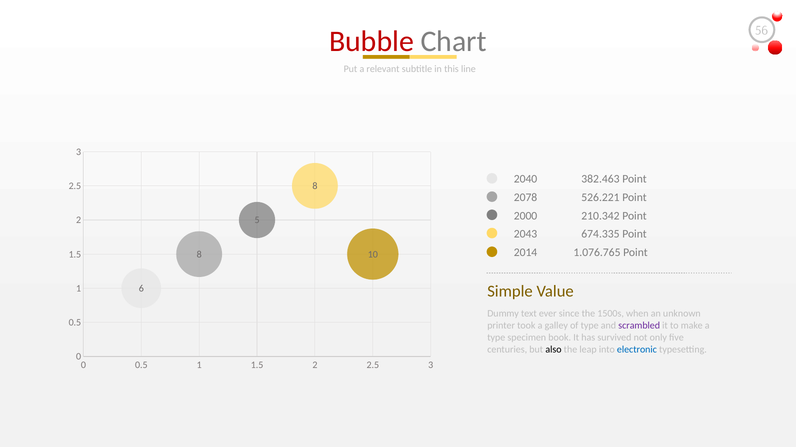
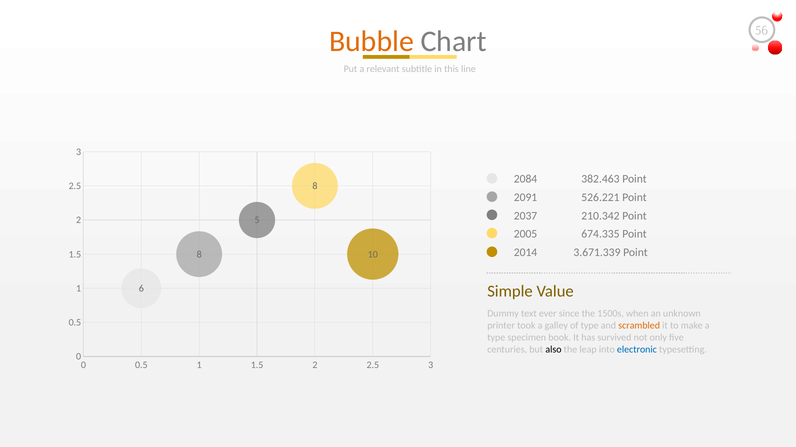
Bubble colour: red -> orange
2040: 2040 -> 2084
2078: 2078 -> 2091
2000: 2000 -> 2037
2043: 2043 -> 2005
1.076.765: 1.076.765 -> 3.671.339
scrambled colour: purple -> orange
